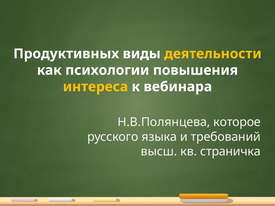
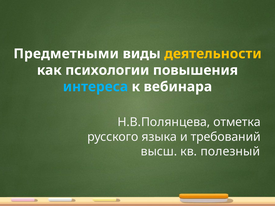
Продуктивных: Продуктивных -> Предметными
интереса colour: yellow -> light blue
которое: которое -> отметка
страничка: страничка -> полезный
